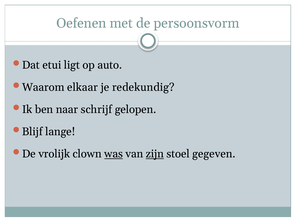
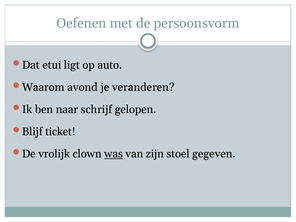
elkaar: elkaar -> avond
redekundig: redekundig -> veranderen
lange: lange -> ticket
zijn underline: present -> none
